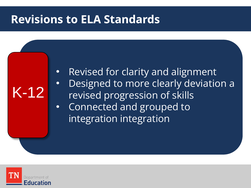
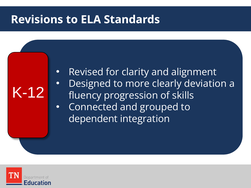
revised at (85, 96): revised -> fluency
integration at (93, 119): integration -> dependent
